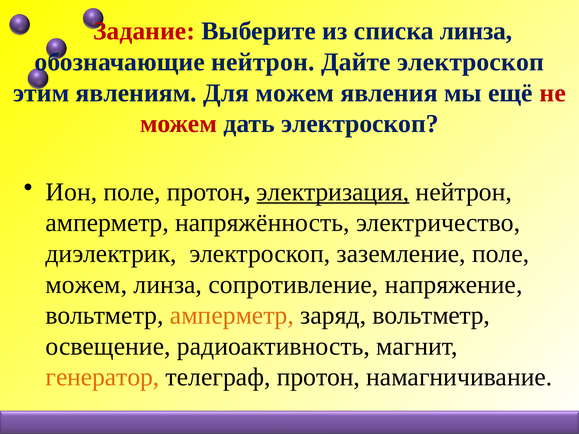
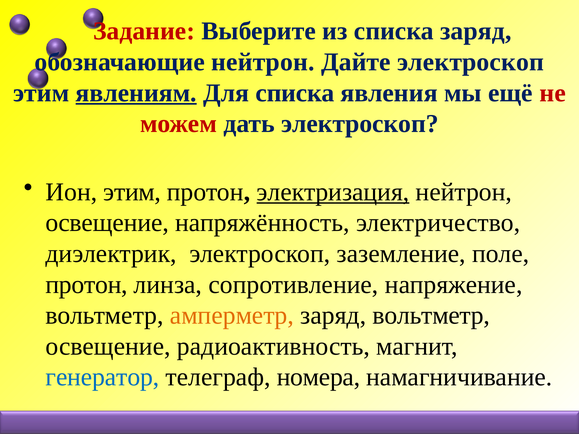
списка линза: линза -> заряд
явлениям underline: none -> present
Для можем: можем -> списка
Ион поле: поле -> этим
амперметр at (107, 223): амперметр -> освещение
можем at (86, 285): можем -> протон
генератор colour: orange -> blue
телеграф протон: протон -> номера
